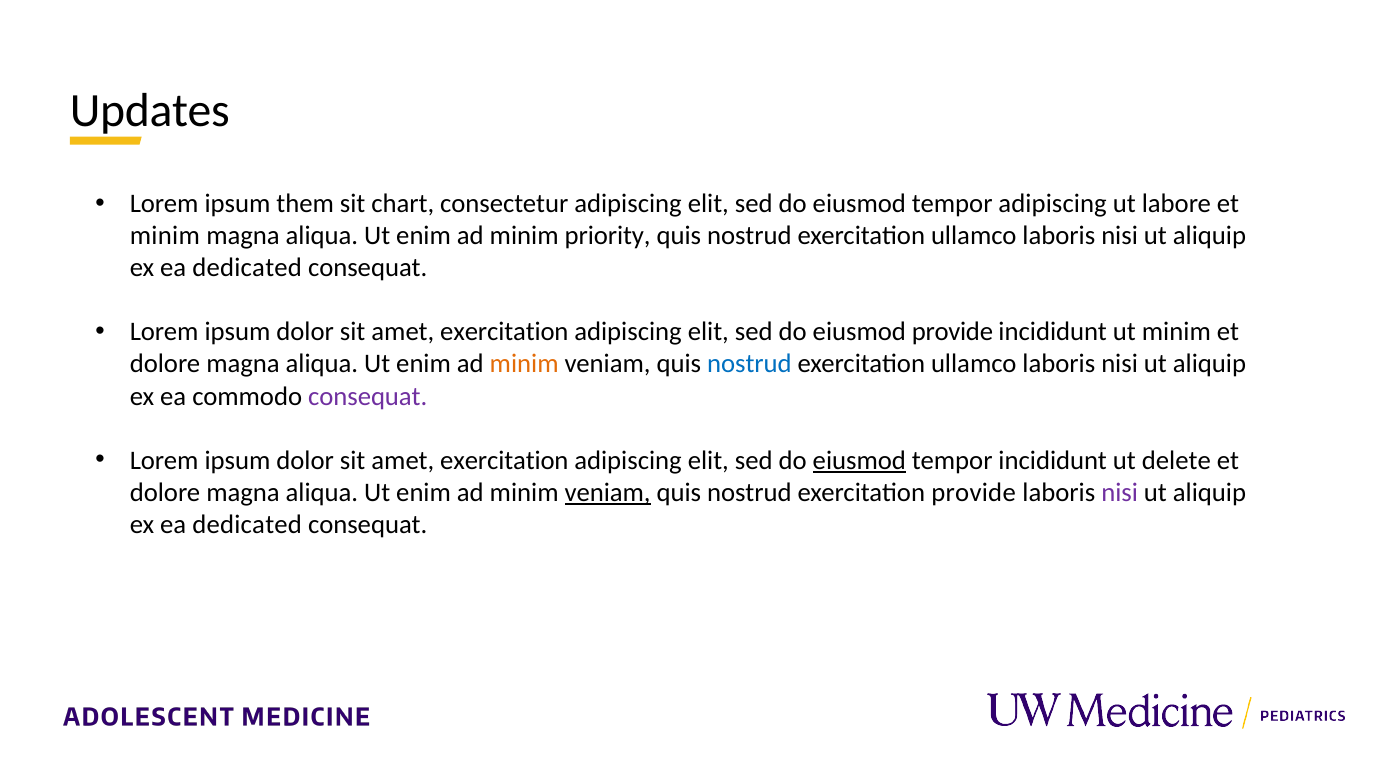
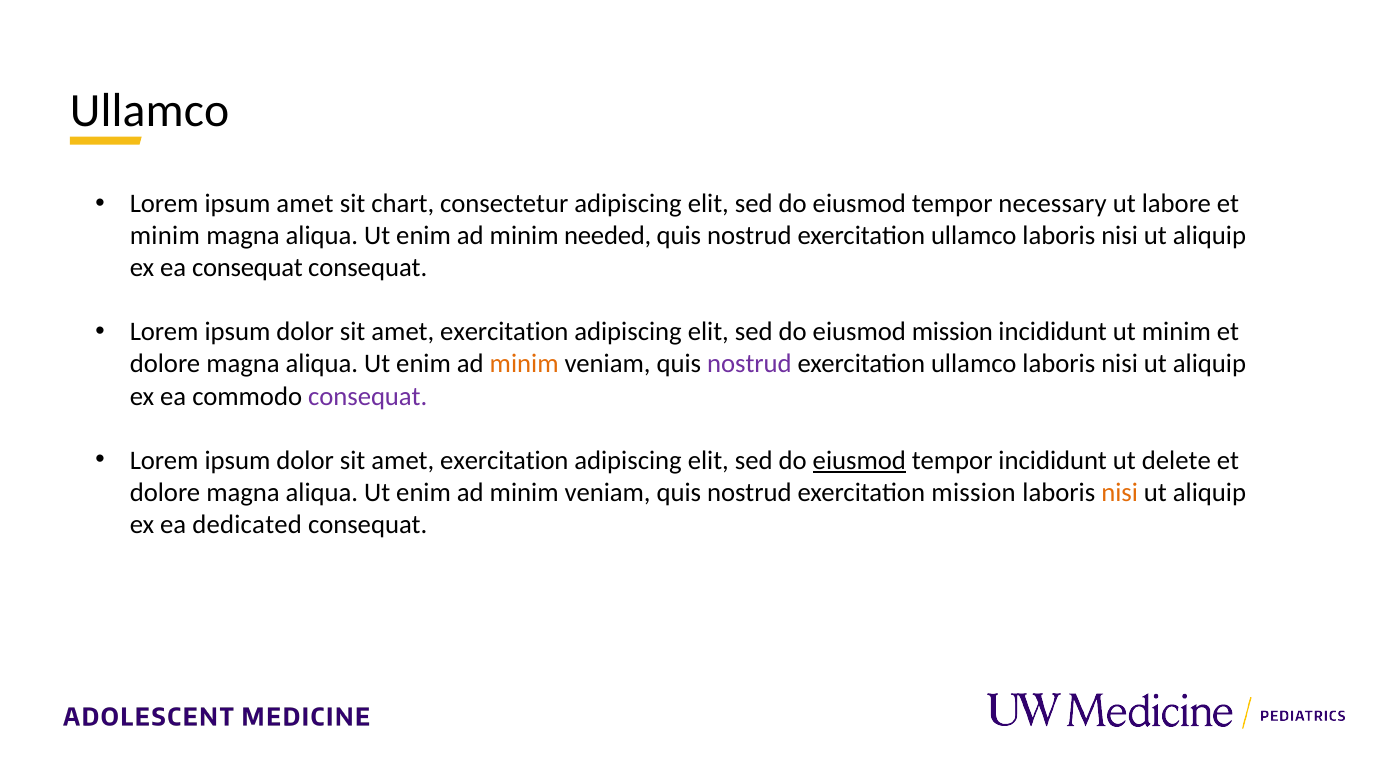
Updates at (150, 111): Updates -> Ullamco
ipsum them: them -> amet
tempor adipiscing: adipiscing -> necessary
priority: priority -> needed
dedicated at (247, 268): dedicated -> consequat
eiusmod provide: provide -> mission
nostrud at (749, 364) colour: blue -> purple
veniam at (608, 492) underline: present -> none
exercitation provide: provide -> mission
nisi at (1120, 492) colour: purple -> orange
